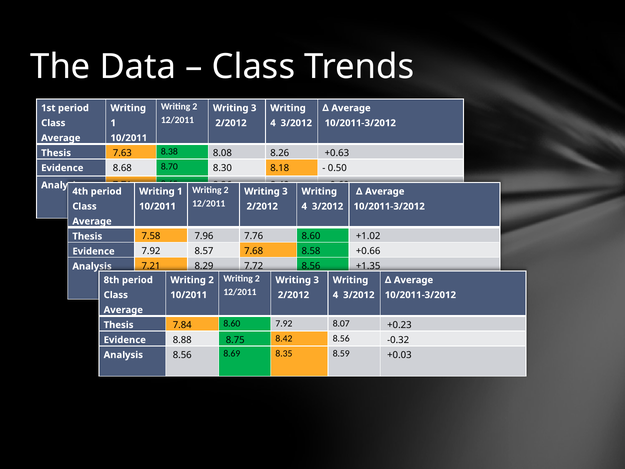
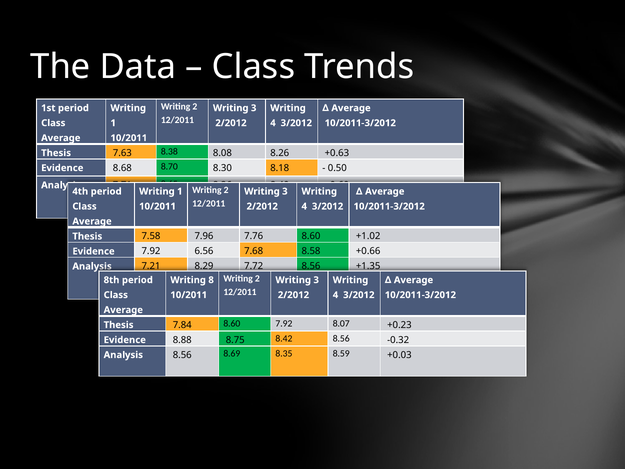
8.57: 8.57 -> 6.56
2 at (211, 280): 2 -> 8
